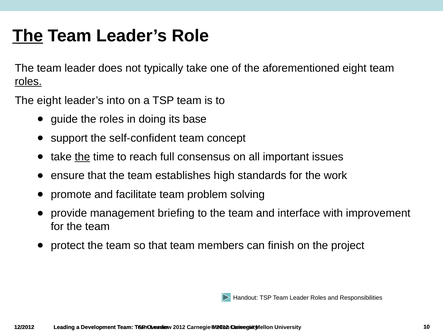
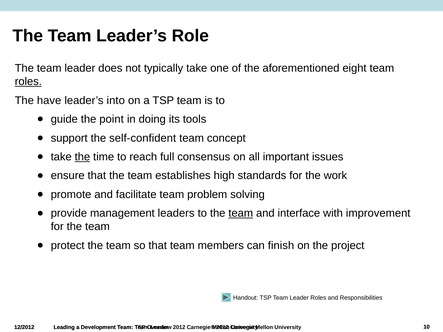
The at (28, 36) underline: present -> none
The eight: eight -> have
the roles: roles -> point
base: base -> tools
briefing: briefing -> leaders
team at (241, 213) underline: none -> present
